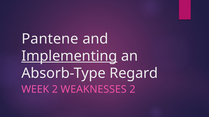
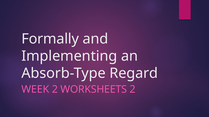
Pantene: Pantene -> Formally
Implementing underline: present -> none
WEAKNESSES: WEAKNESSES -> WORKSHEETS
